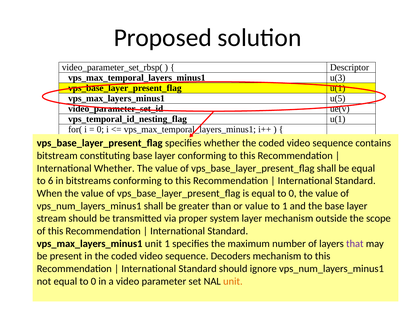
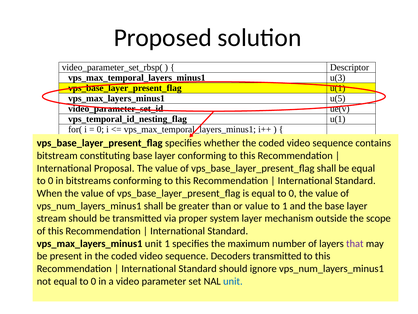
Whether at (114, 168): Whether -> Proposal
6 at (51, 181): 6 -> 0
Decoders mechanism: mechanism -> transmitted
unit at (233, 281) colour: orange -> blue
